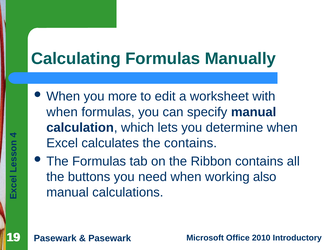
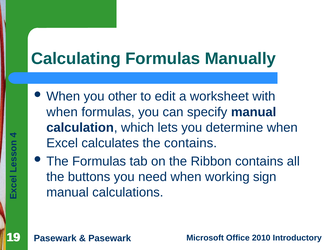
more: more -> other
also: also -> sign
